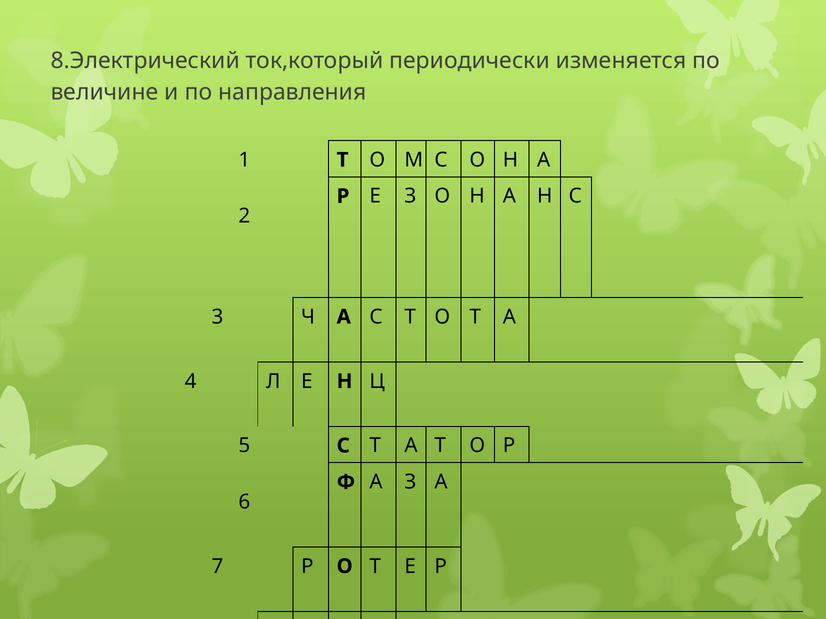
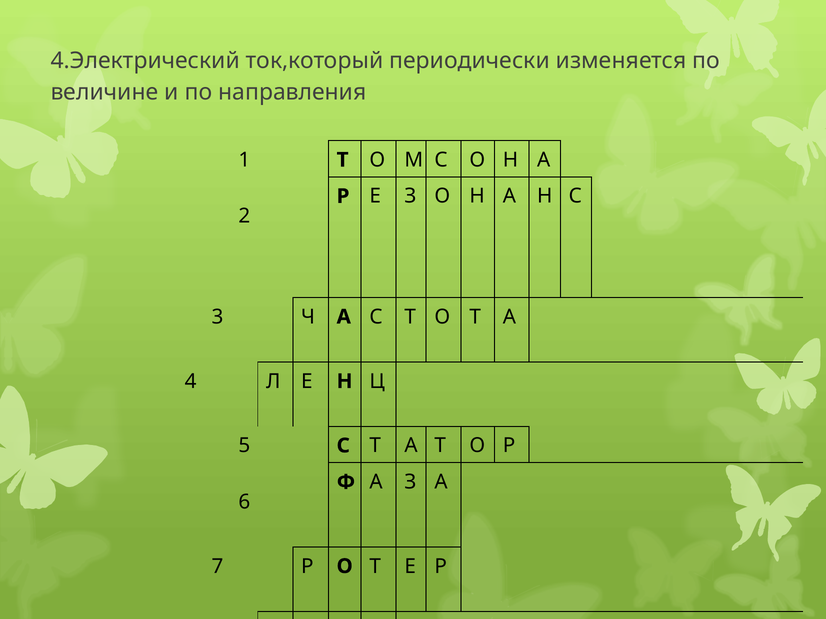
8.Электрический: 8.Электрический -> 4.Электрический
